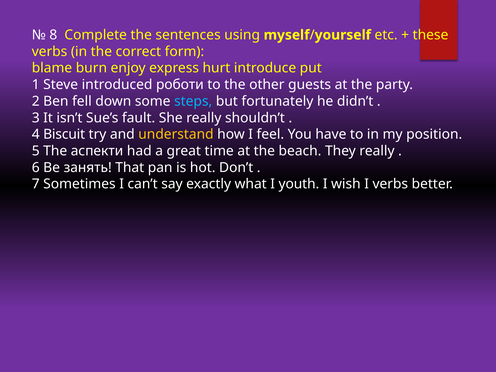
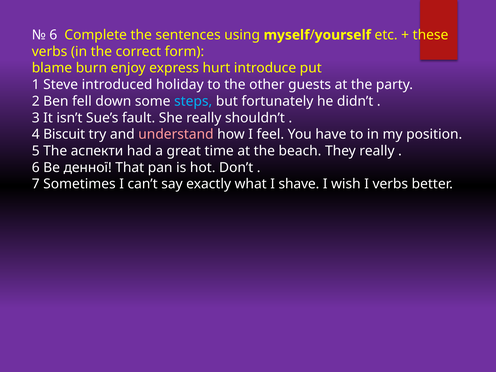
8 at (53, 35): 8 -> 6
роботи: роботи -> holiday
understand colour: yellow -> pink
занять: занять -> денної
youth: youth -> shave
